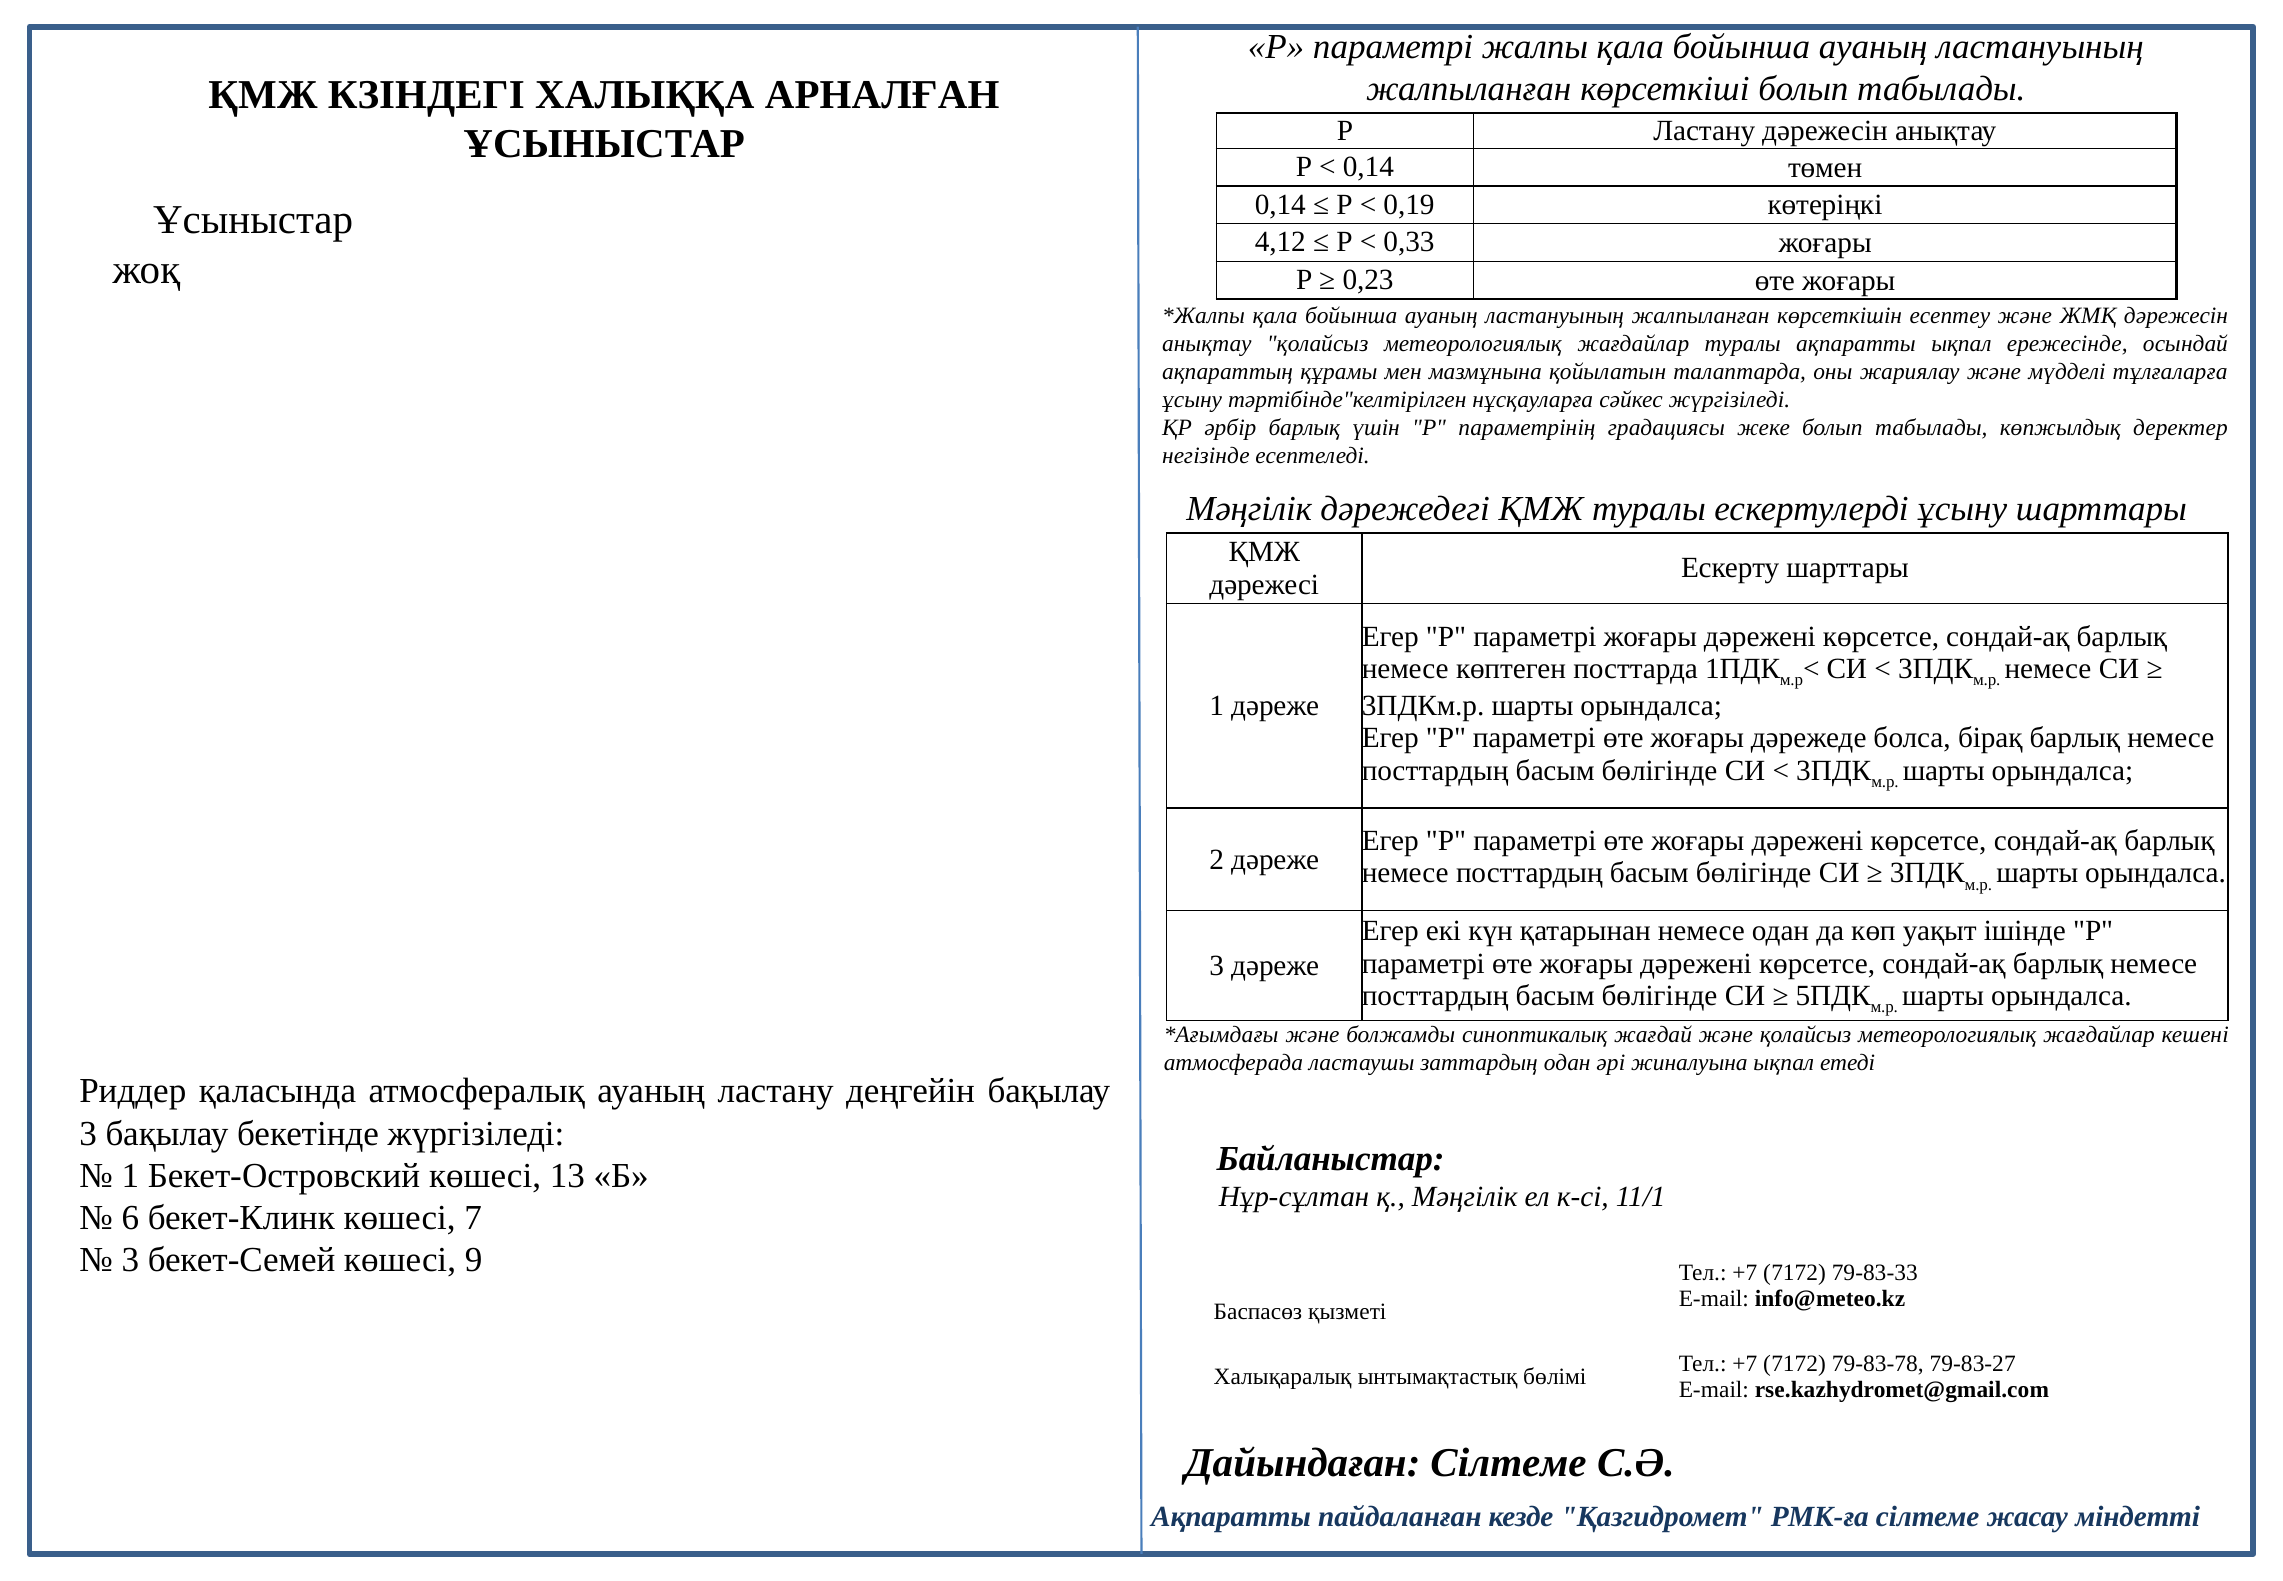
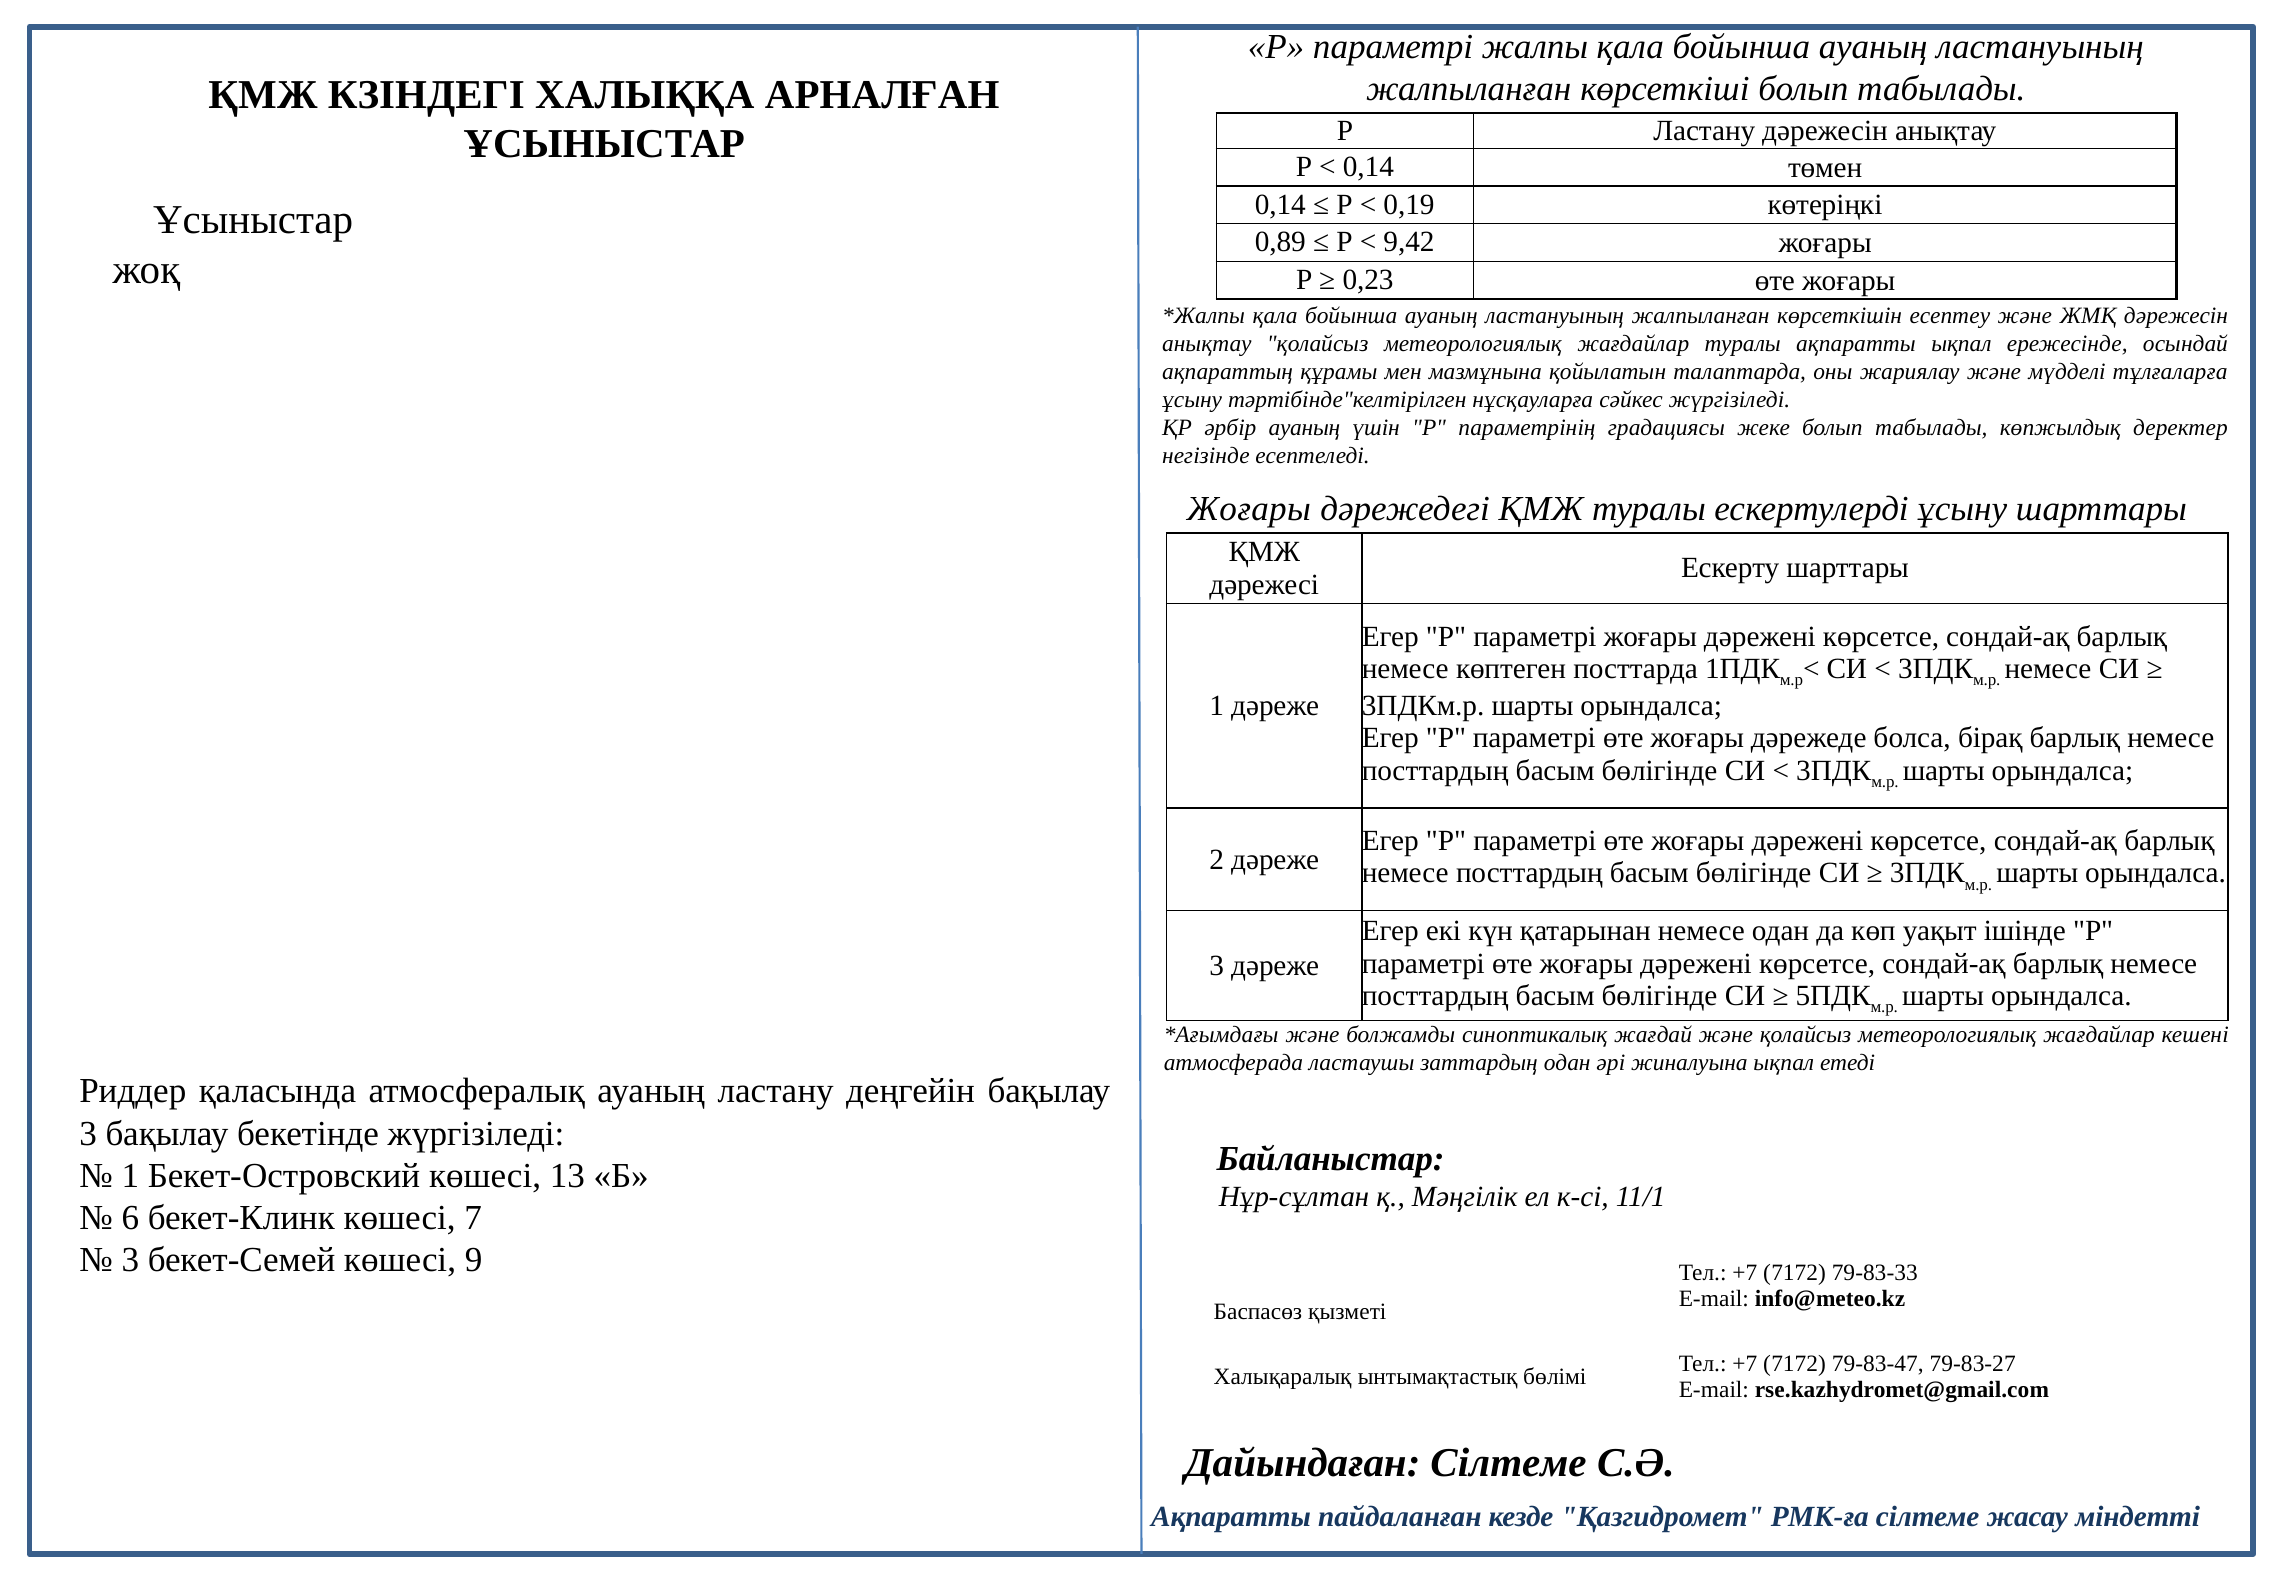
4,12: 4,12 -> 0,89
0,33: 0,33 -> 9,42
әрбір барлық: барлық -> ауаның
Мәңгілік at (1249, 509): Мәңгілік -> Жоғары
79-83-78: 79-83-78 -> 79-83-47
